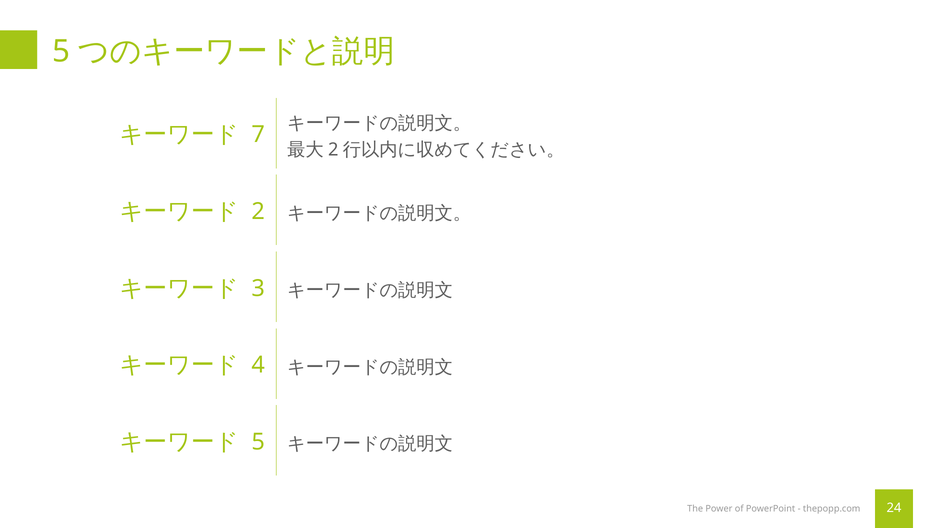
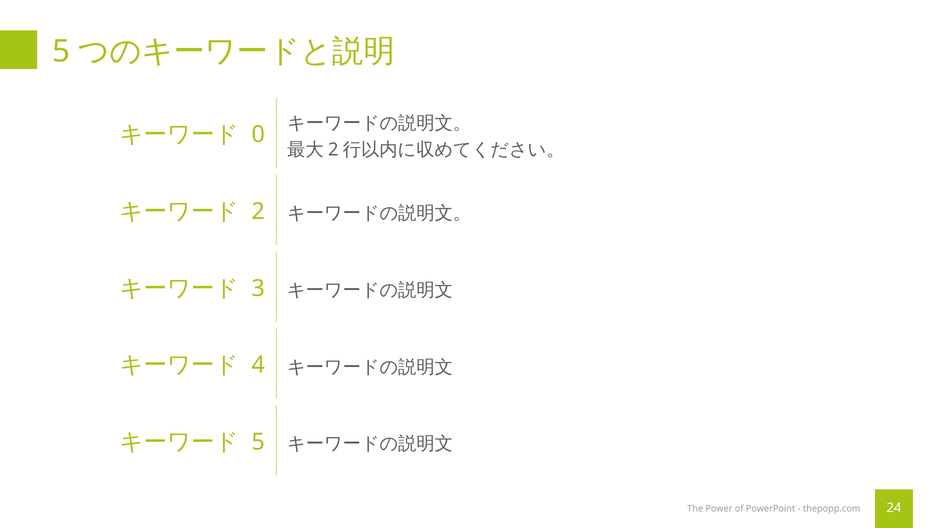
7: 7 -> 0
